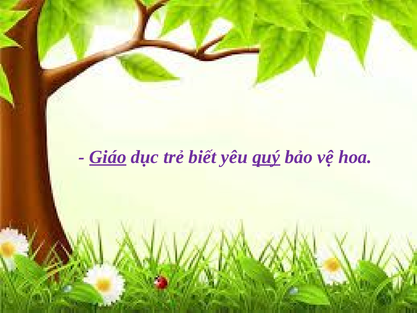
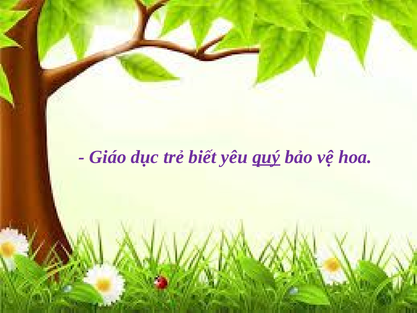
Giáo underline: present -> none
